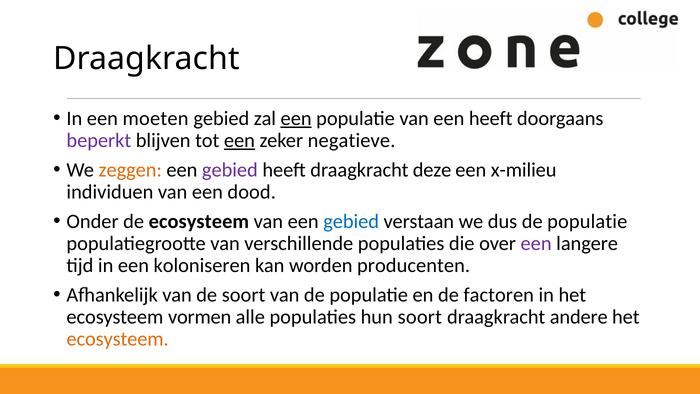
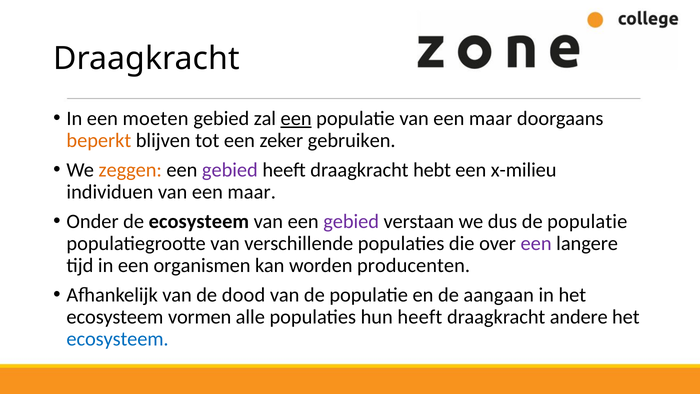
populatie van een heeft: heeft -> maar
beperkt colour: purple -> orange
een at (239, 140) underline: present -> none
negatieve: negatieve -> gebruiken
deze: deze -> hebt
individuen van een dood: dood -> maar
gebied at (351, 221) colour: blue -> purple
koloniseren: koloniseren -> organismen
de soort: soort -> dood
factoren: factoren -> aangaan
hun soort: soort -> heeft
ecosysteem at (118, 339) colour: orange -> blue
